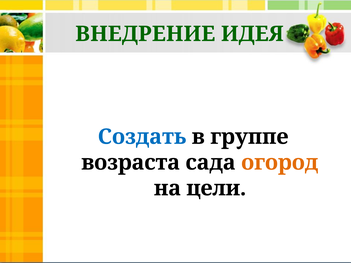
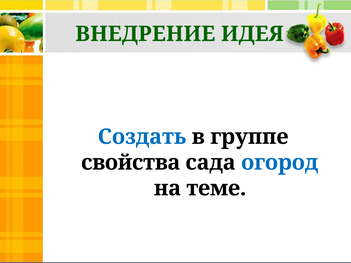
возраста: возраста -> свойства
огород colour: orange -> blue
цели: цели -> теме
